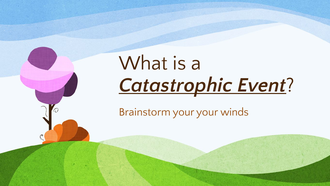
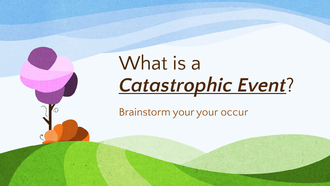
winds: winds -> occur
